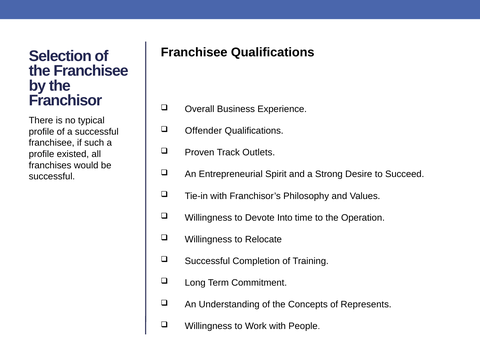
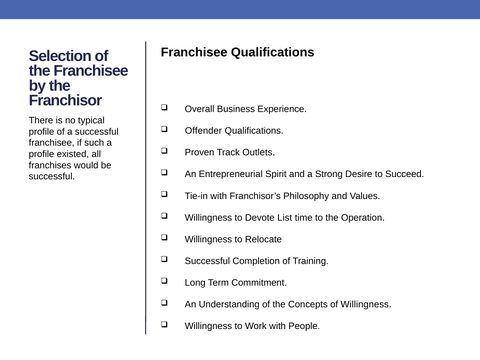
Into: Into -> List
of Represents: Represents -> Willingness
